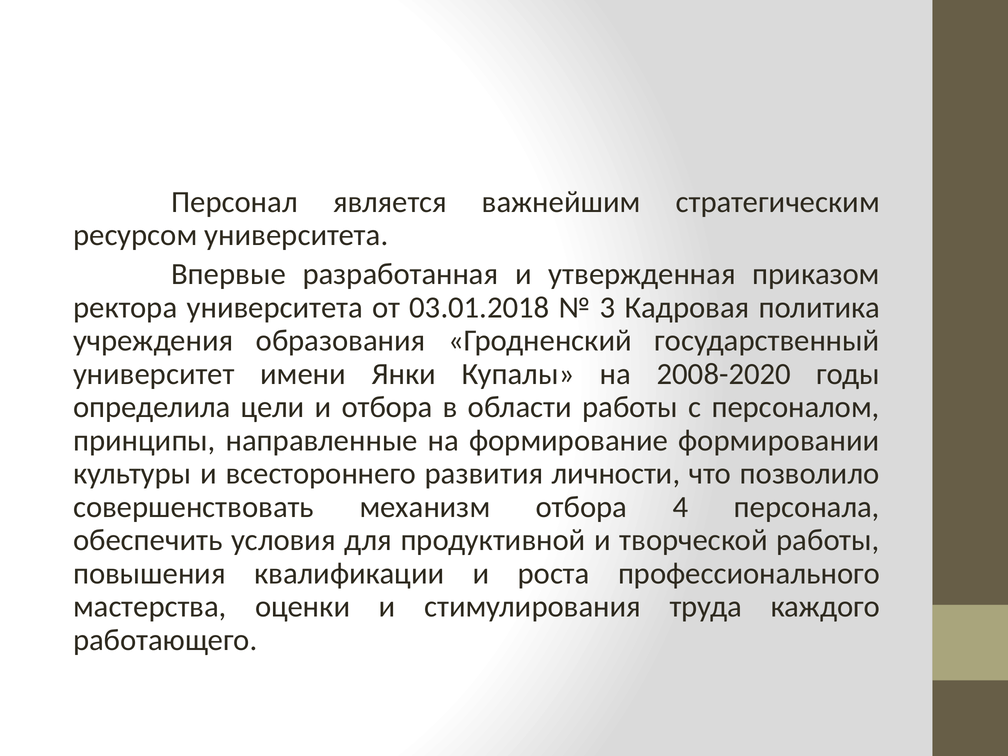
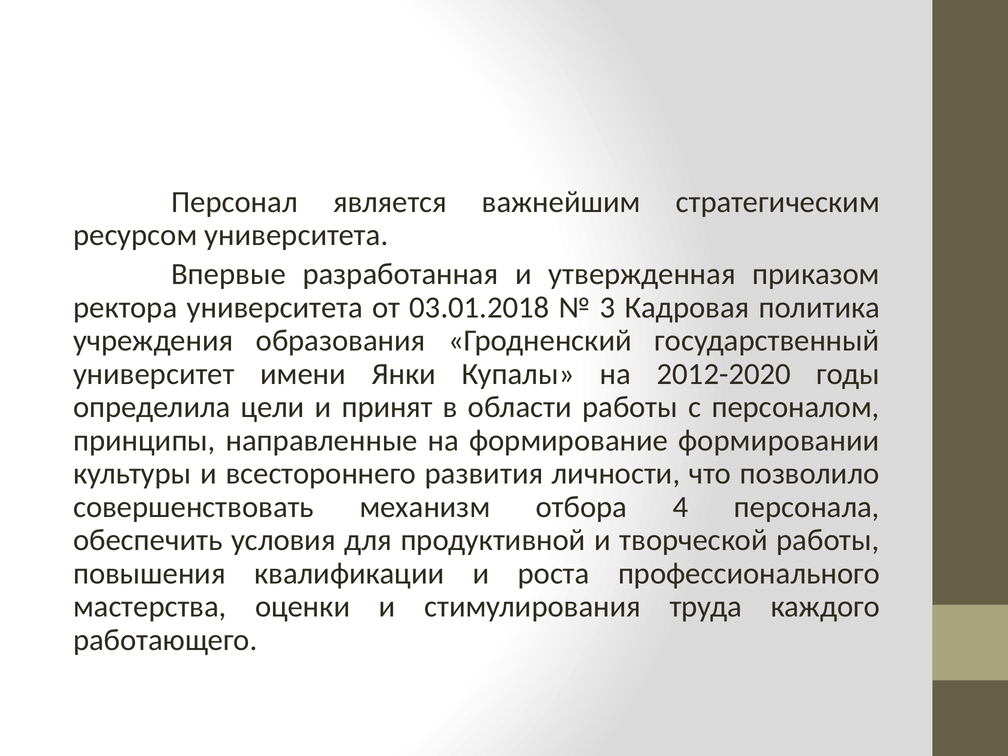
2008-2020: 2008-2020 -> 2012-2020
и отбора: отбора -> принят
